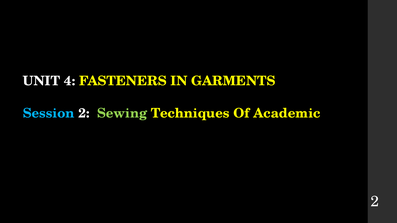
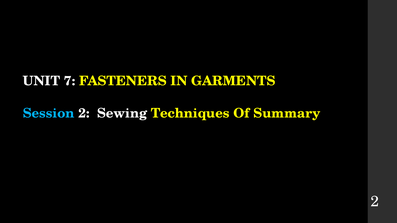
4: 4 -> 7
Sewing colour: light green -> white
Academic: Academic -> Summary
